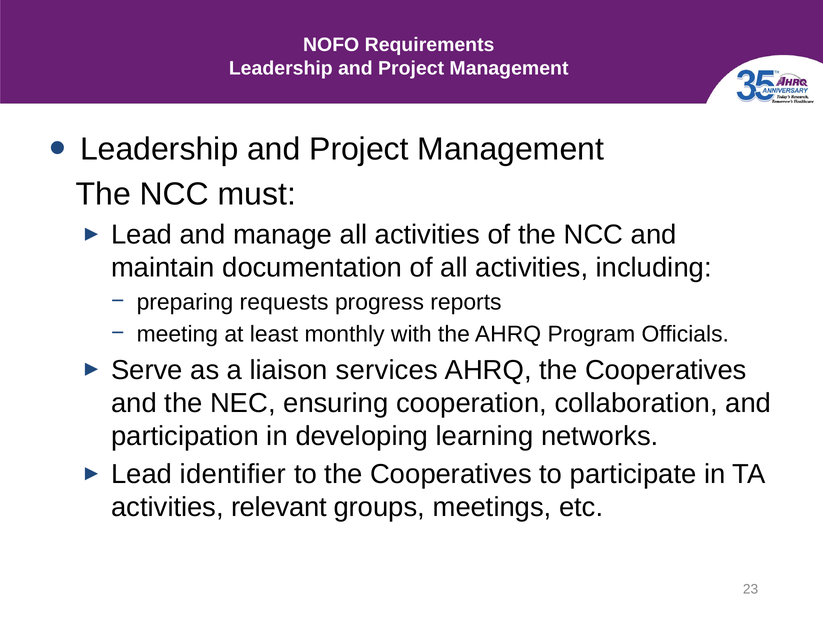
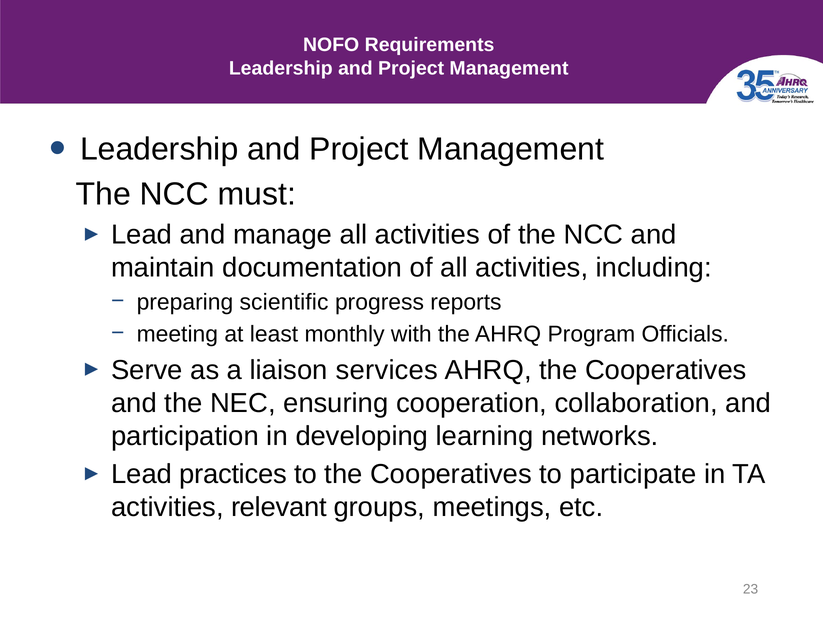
requests: requests -> scientific
identifier: identifier -> practices
